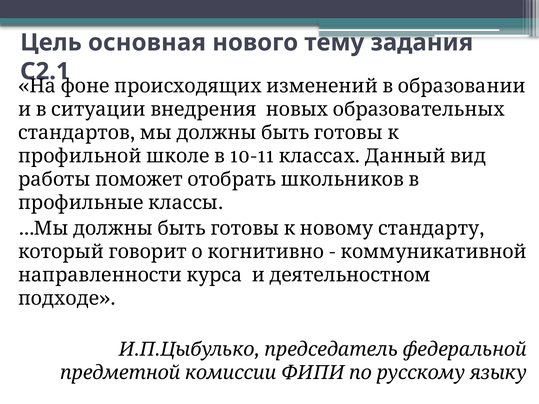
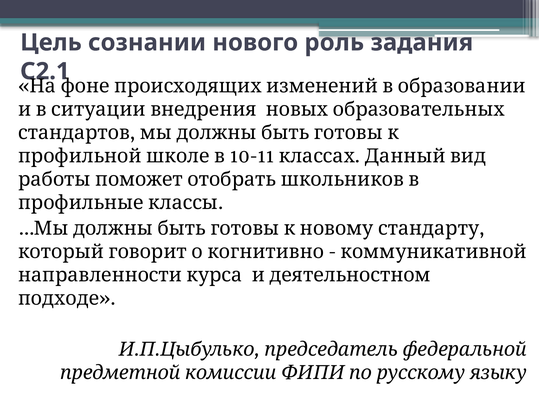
основная: основная -> сознании
тему: тему -> роль
